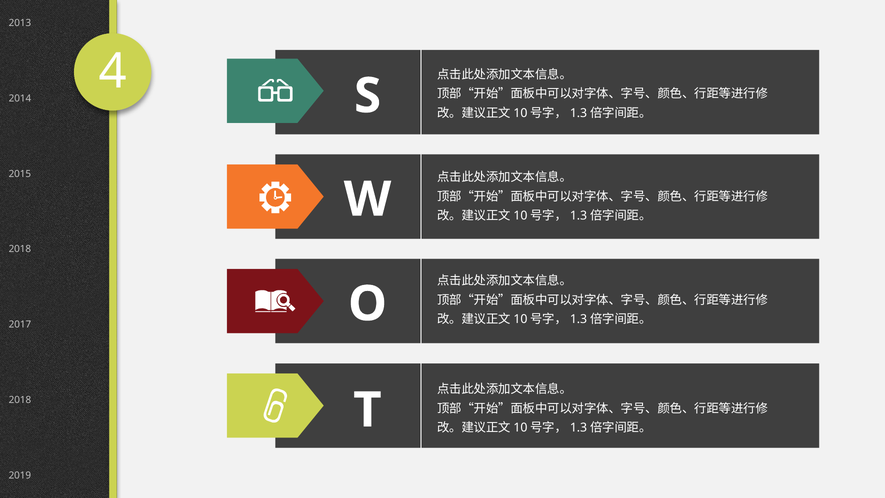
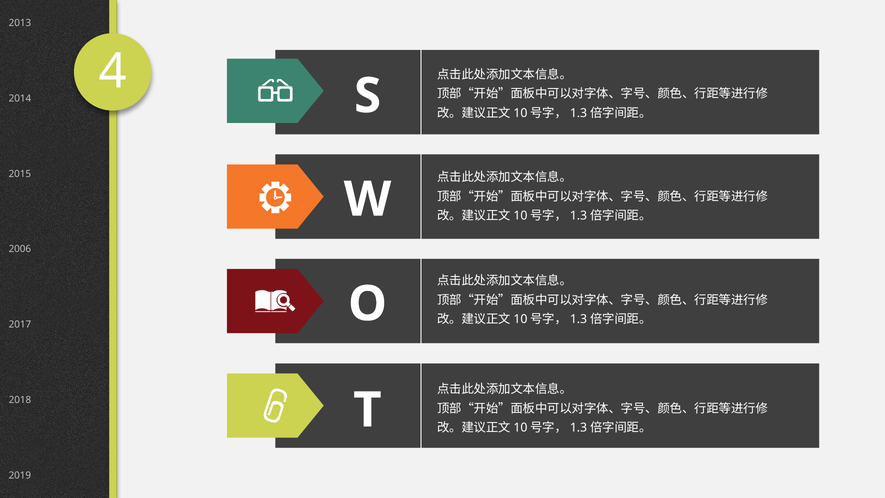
2018 at (20, 249): 2018 -> 2006
